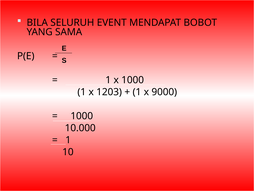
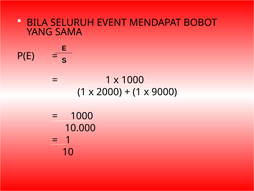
1203: 1203 -> 2000
